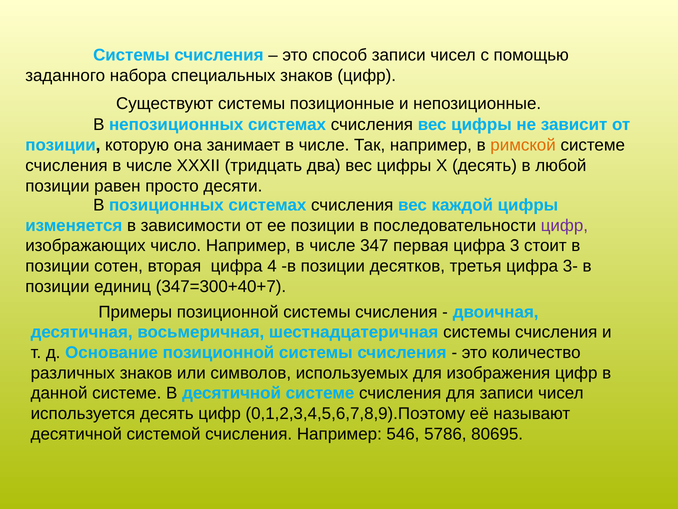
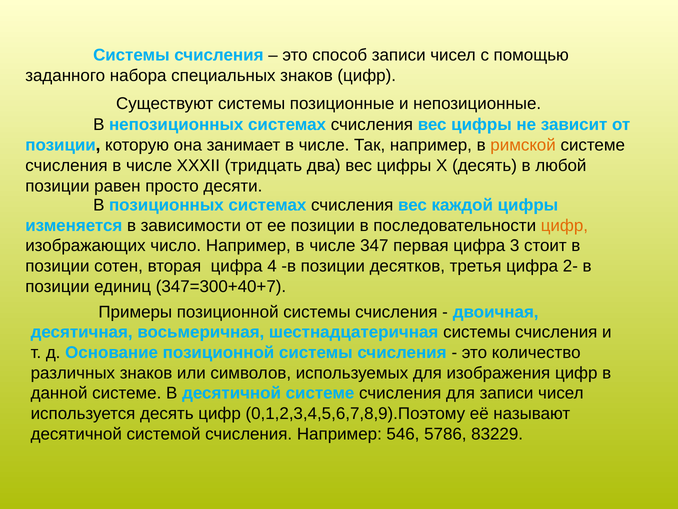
цифр at (564, 225) colour: purple -> orange
3-: 3- -> 2-
80695: 80695 -> 83229
